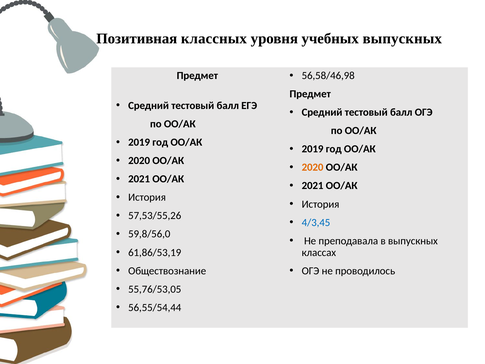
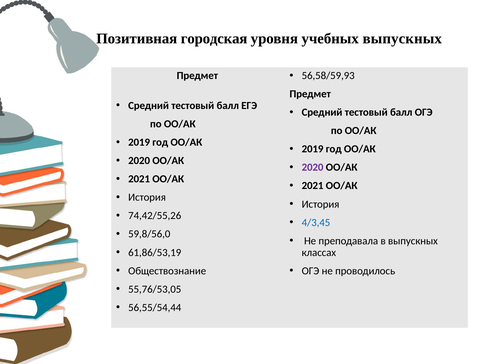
классных: классных -> городская
56,58/46,98: 56,58/46,98 -> 56,58/59,93
2020 at (313, 167) colour: orange -> purple
57,53/55,26: 57,53/55,26 -> 74,42/55,26
